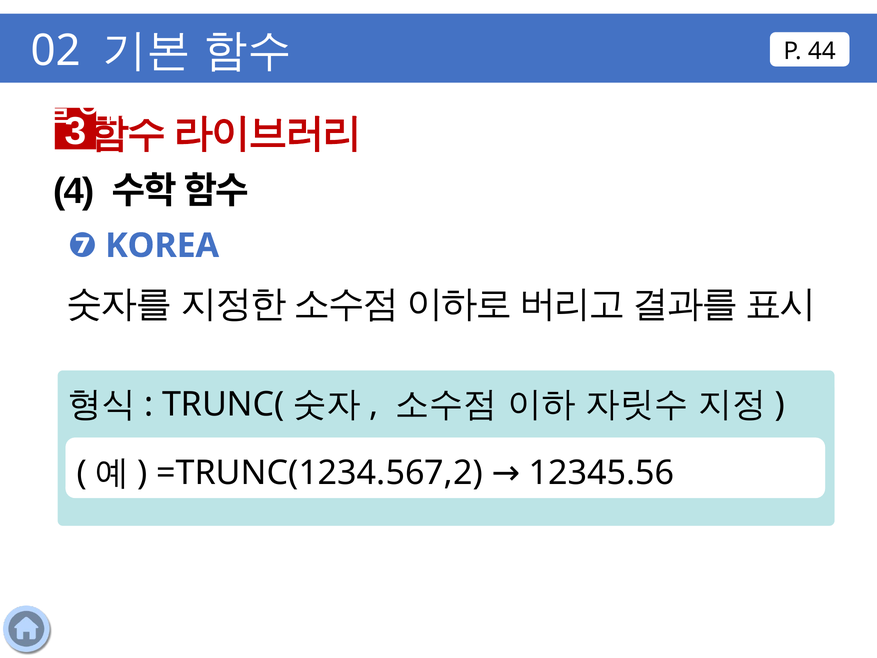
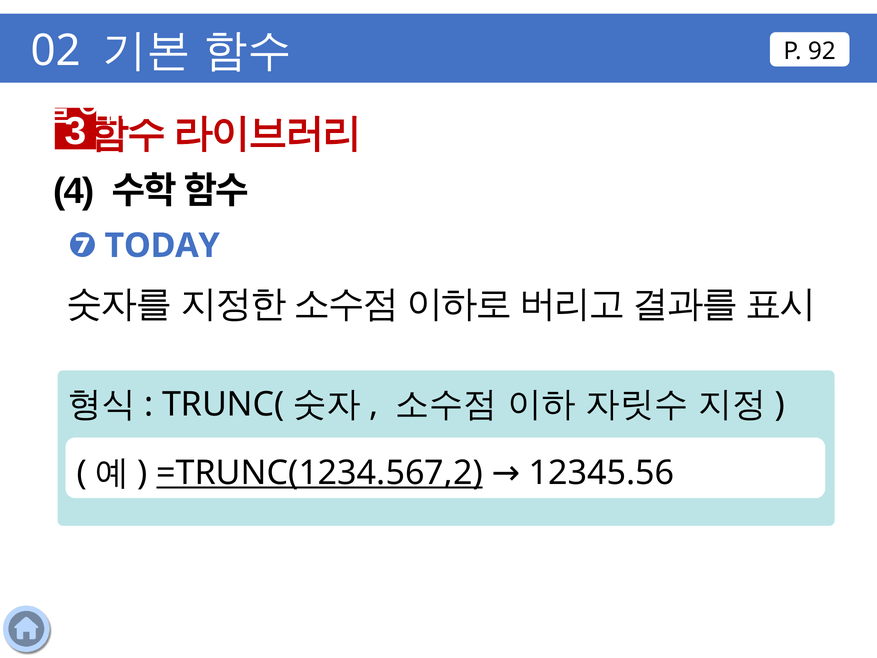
44: 44 -> 92
KOREA: KOREA -> TODAY
=TRUNC(1234.567,2 underline: none -> present
